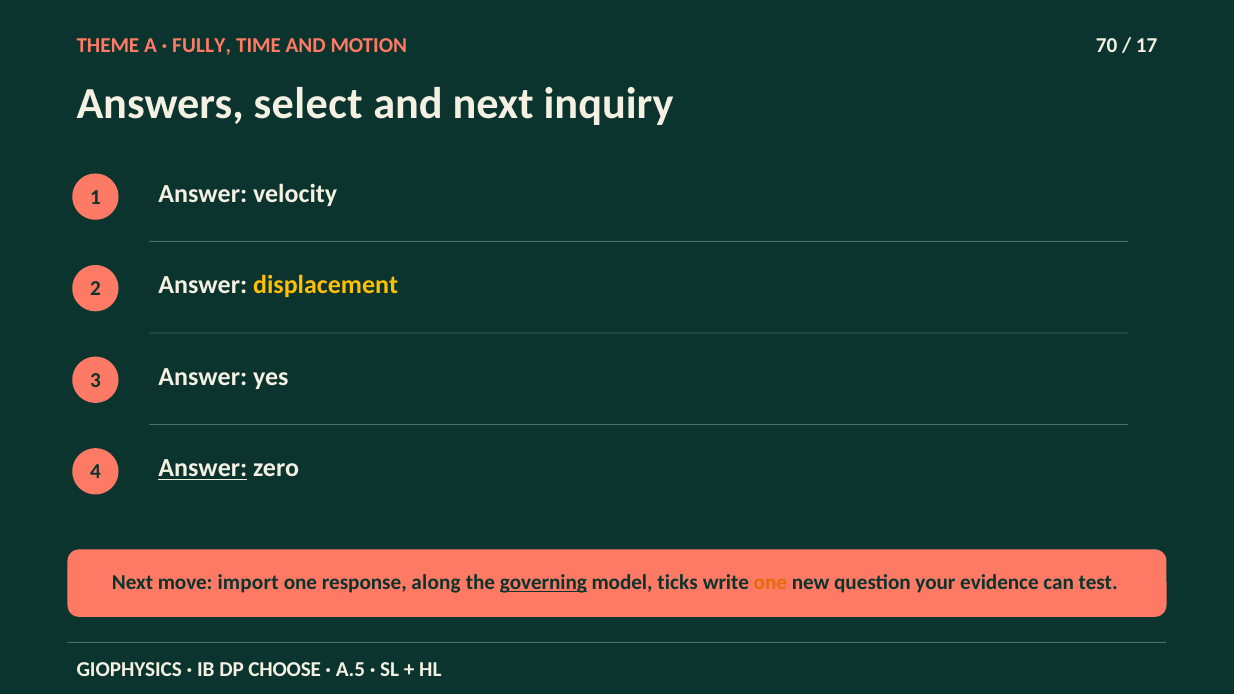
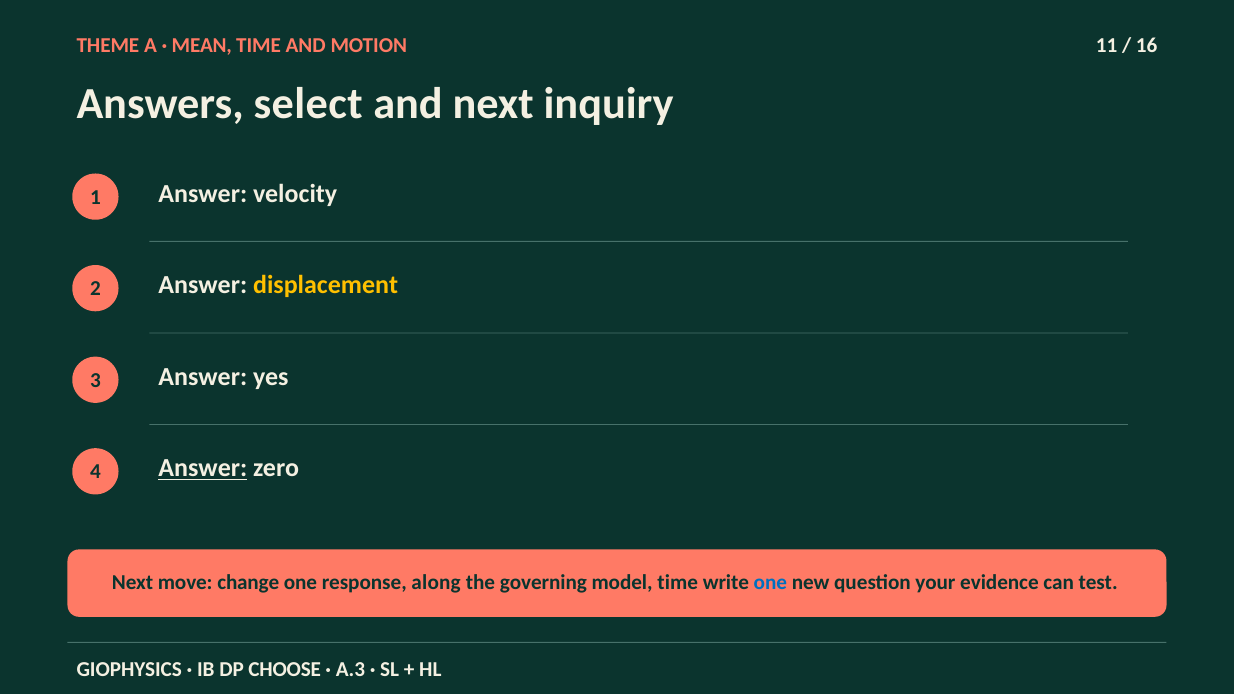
FULLY: FULLY -> MEAN
70: 70 -> 11
17: 17 -> 16
import: import -> change
governing underline: present -> none
model ticks: ticks -> time
one at (770, 583) colour: orange -> blue
A.5: A.5 -> A.3
